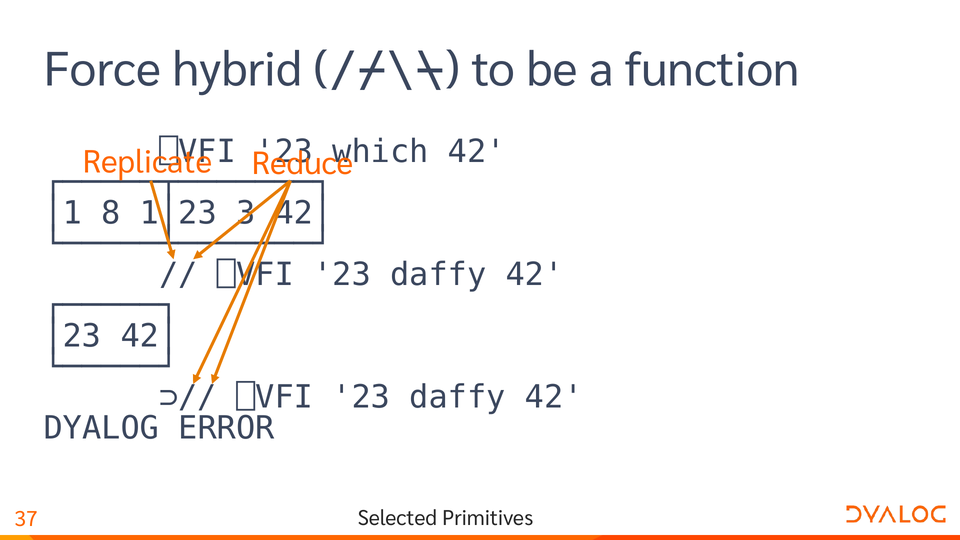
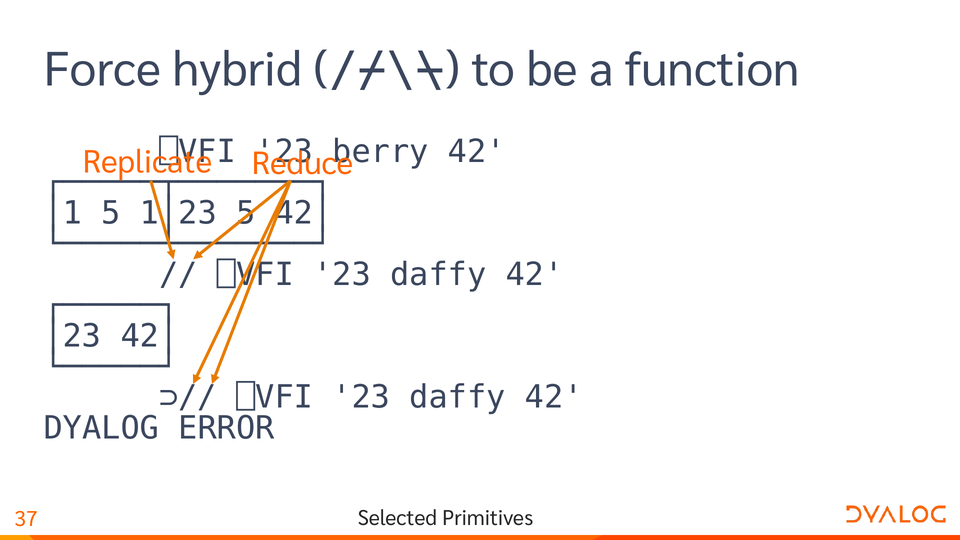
which: which -> berry
│1 8: 8 -> 5
1│23 3: 3 -> 5
